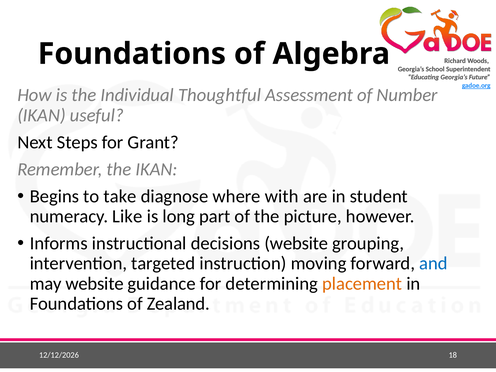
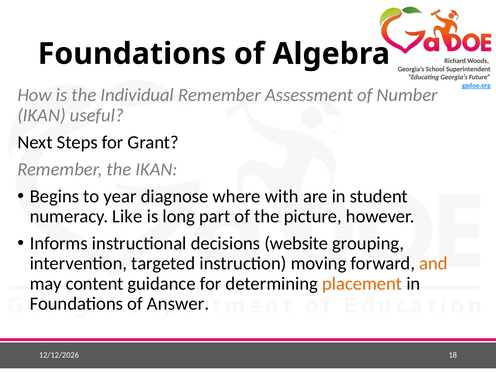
Individual Thoughtful: Thoughtful -> Remember
take: take -> year
and colour: blue -> orange
may website: website -> content
Zealand: Zealand -> Answer
